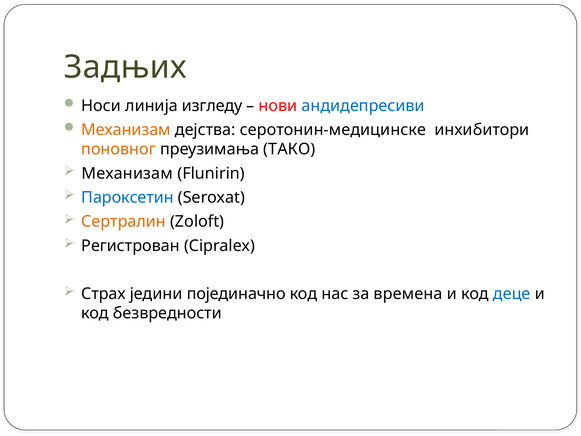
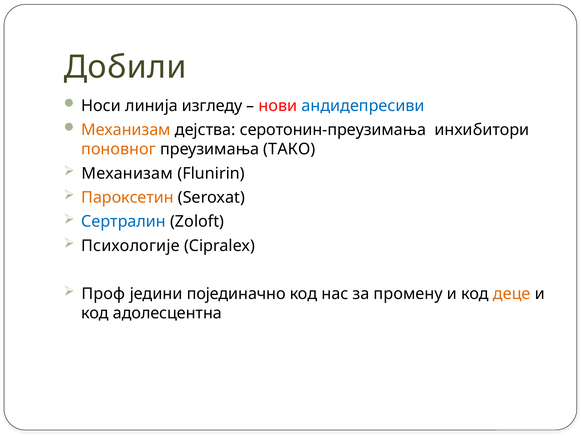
Задњих: Задњих -> Добили
серотонин-медицинске: серотонин-медицинске -> серотонин-преузимања
Пароксетин colour: blue -> orange
Сертралин colour: orange -> blue
Регистрован: Регистрован -> Психологије
Страх: Страх -> Проф
времена: времена -> промену
деце colour: blue -> orange
безвредности: безвредности -> адолесцентна
